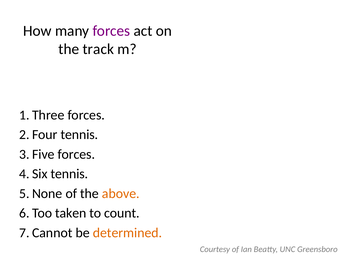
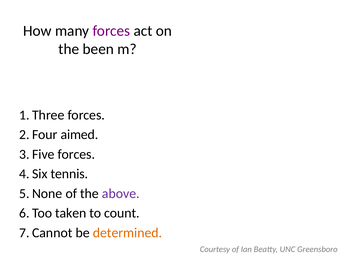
track: track -> been
tennis at (79, 135): tennis -> aimed
above colour: orange -> purple
